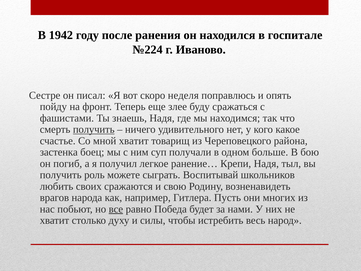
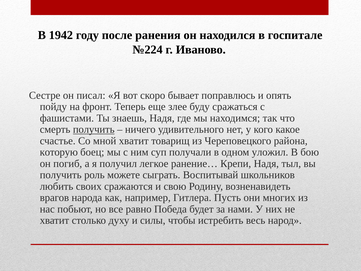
неделя: неделя -> бывает
застенка: застенка -> которую
больше: больше -> уложил
все underline: present -> none
